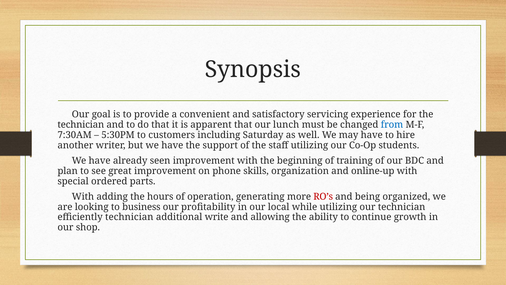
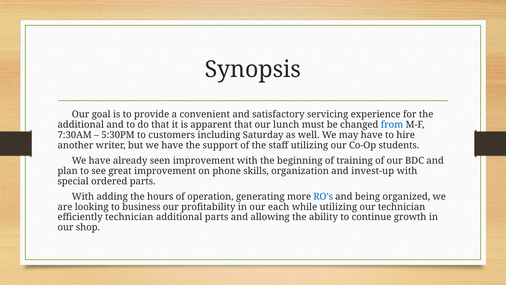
technician at (81, 125): technician -> additional
online-up: online-up -> invest-up
RO’s colour: red -> blue
local: local -> each
additional write: write -> parts
